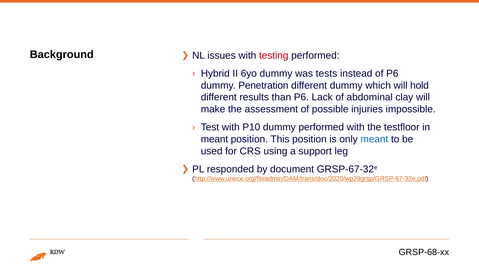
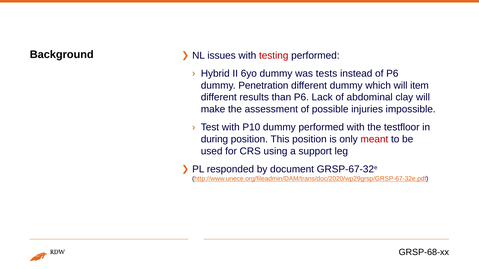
hold: hold -> item
meant at (214, 139): meant -> during
meant at (374, 139) colour: blue -> red
